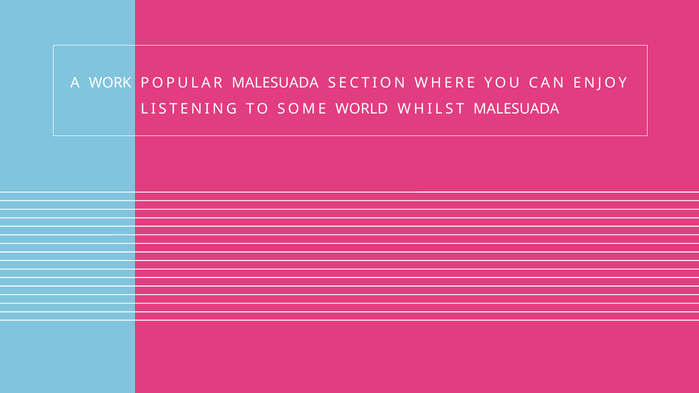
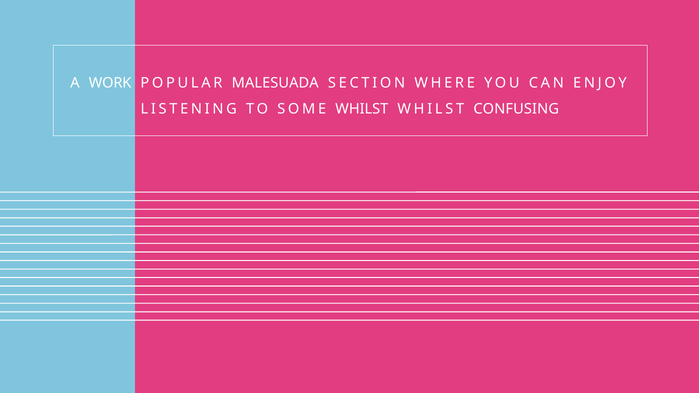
SOME WORLD: WORLD -> WHILST
WHILST MALESUADA: MALESUADA -> CONFUSING
